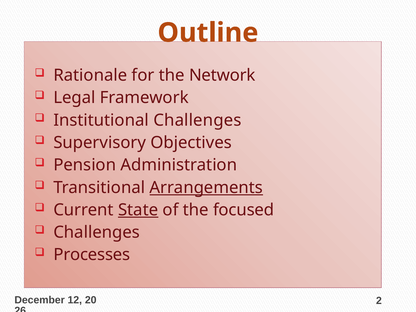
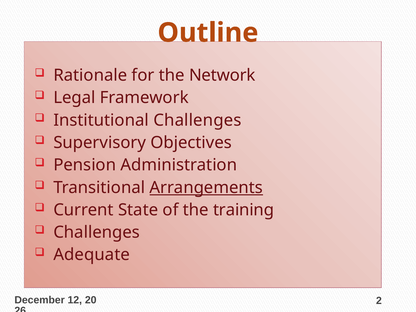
State underline: present -> none
focused: focused -> training
Processes: Processes -> Adequate
